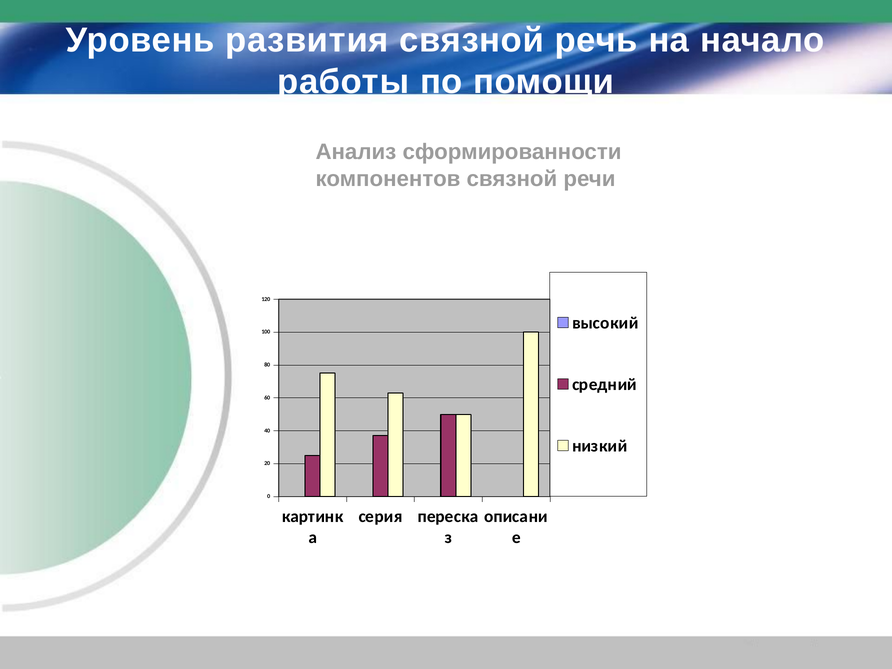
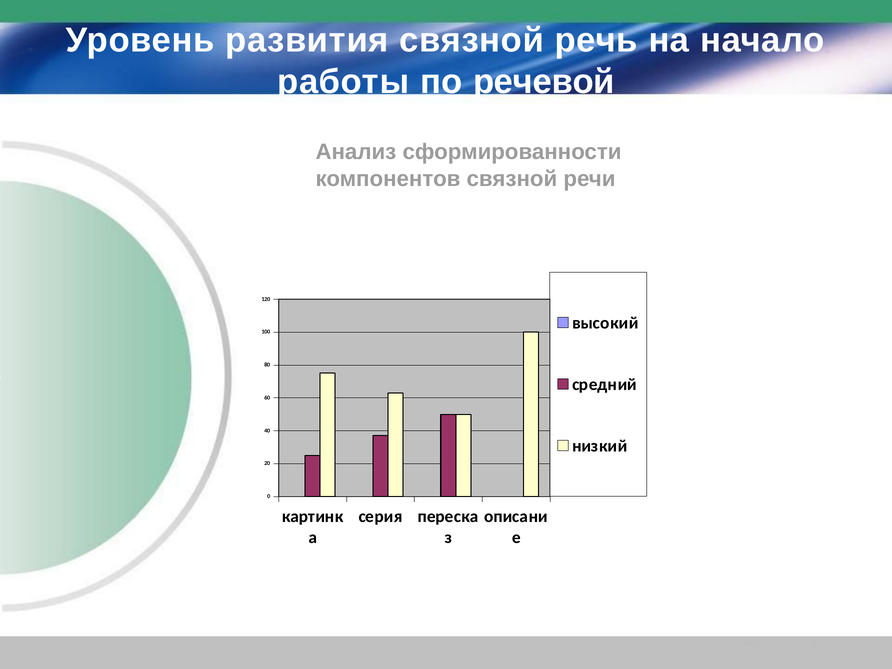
помощи: помощи -> речевой
